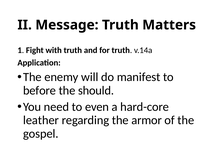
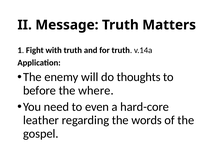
manifest: manifest -> thoughts
should: should -> where
armor: armor -> words
